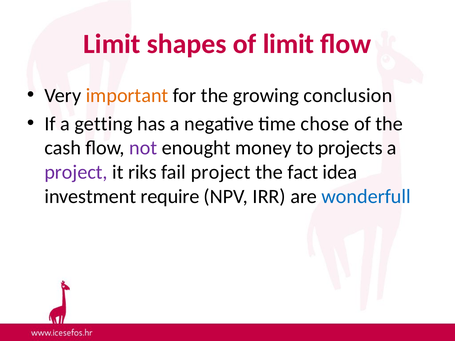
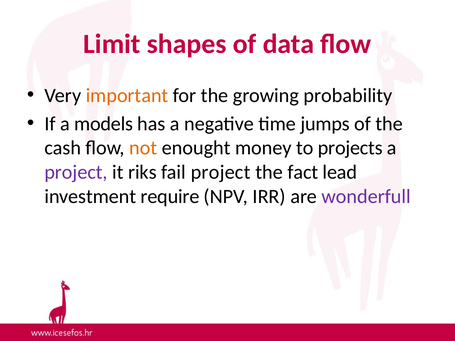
of limit: limit -> data
conclusion: conclusion -> probability
getting: getting -> models
chose: chose -> jumps
not colour: purple -> orange
idea: idea -> lead
wonderfull colour: blue -> purple
